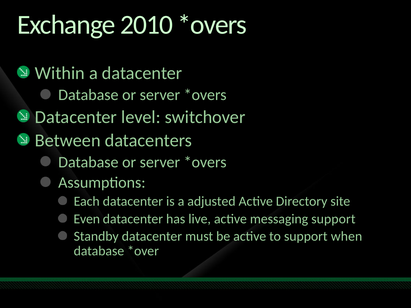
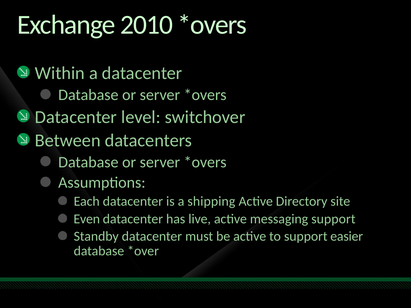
adjusted: adjusted -> shipping
when: when -> easier
